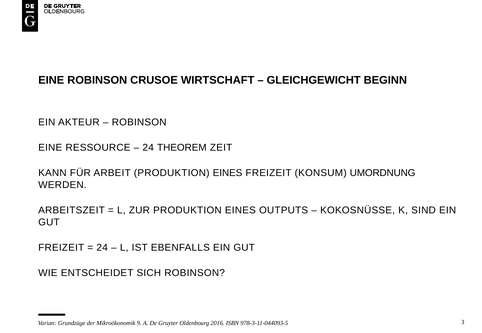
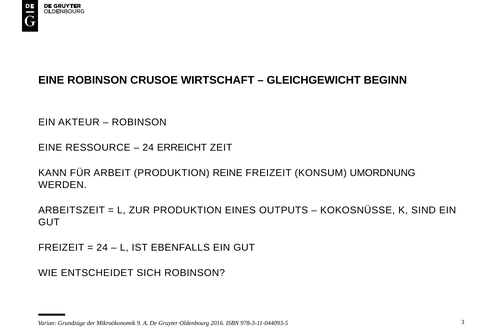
THEOREM: THEOREM -> ERREICHT
ARBEIT PRODUKTION EINES: EINES -> REINE
